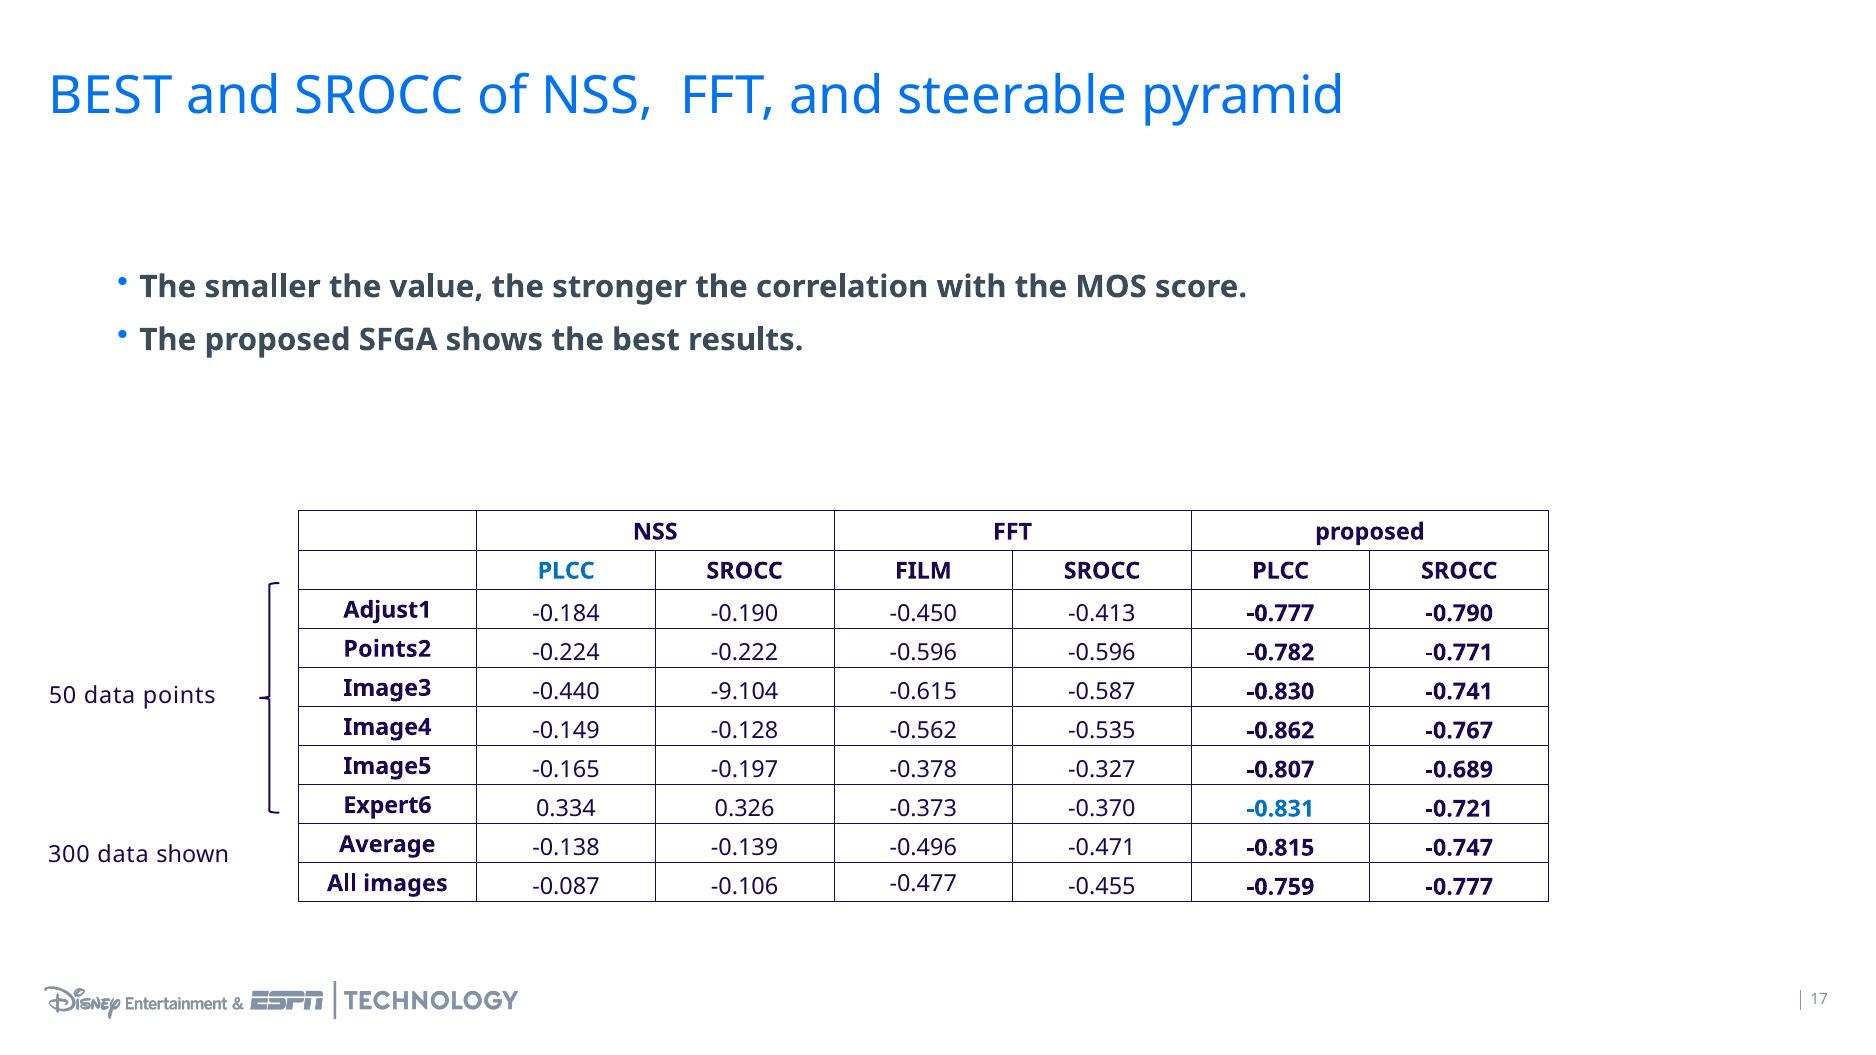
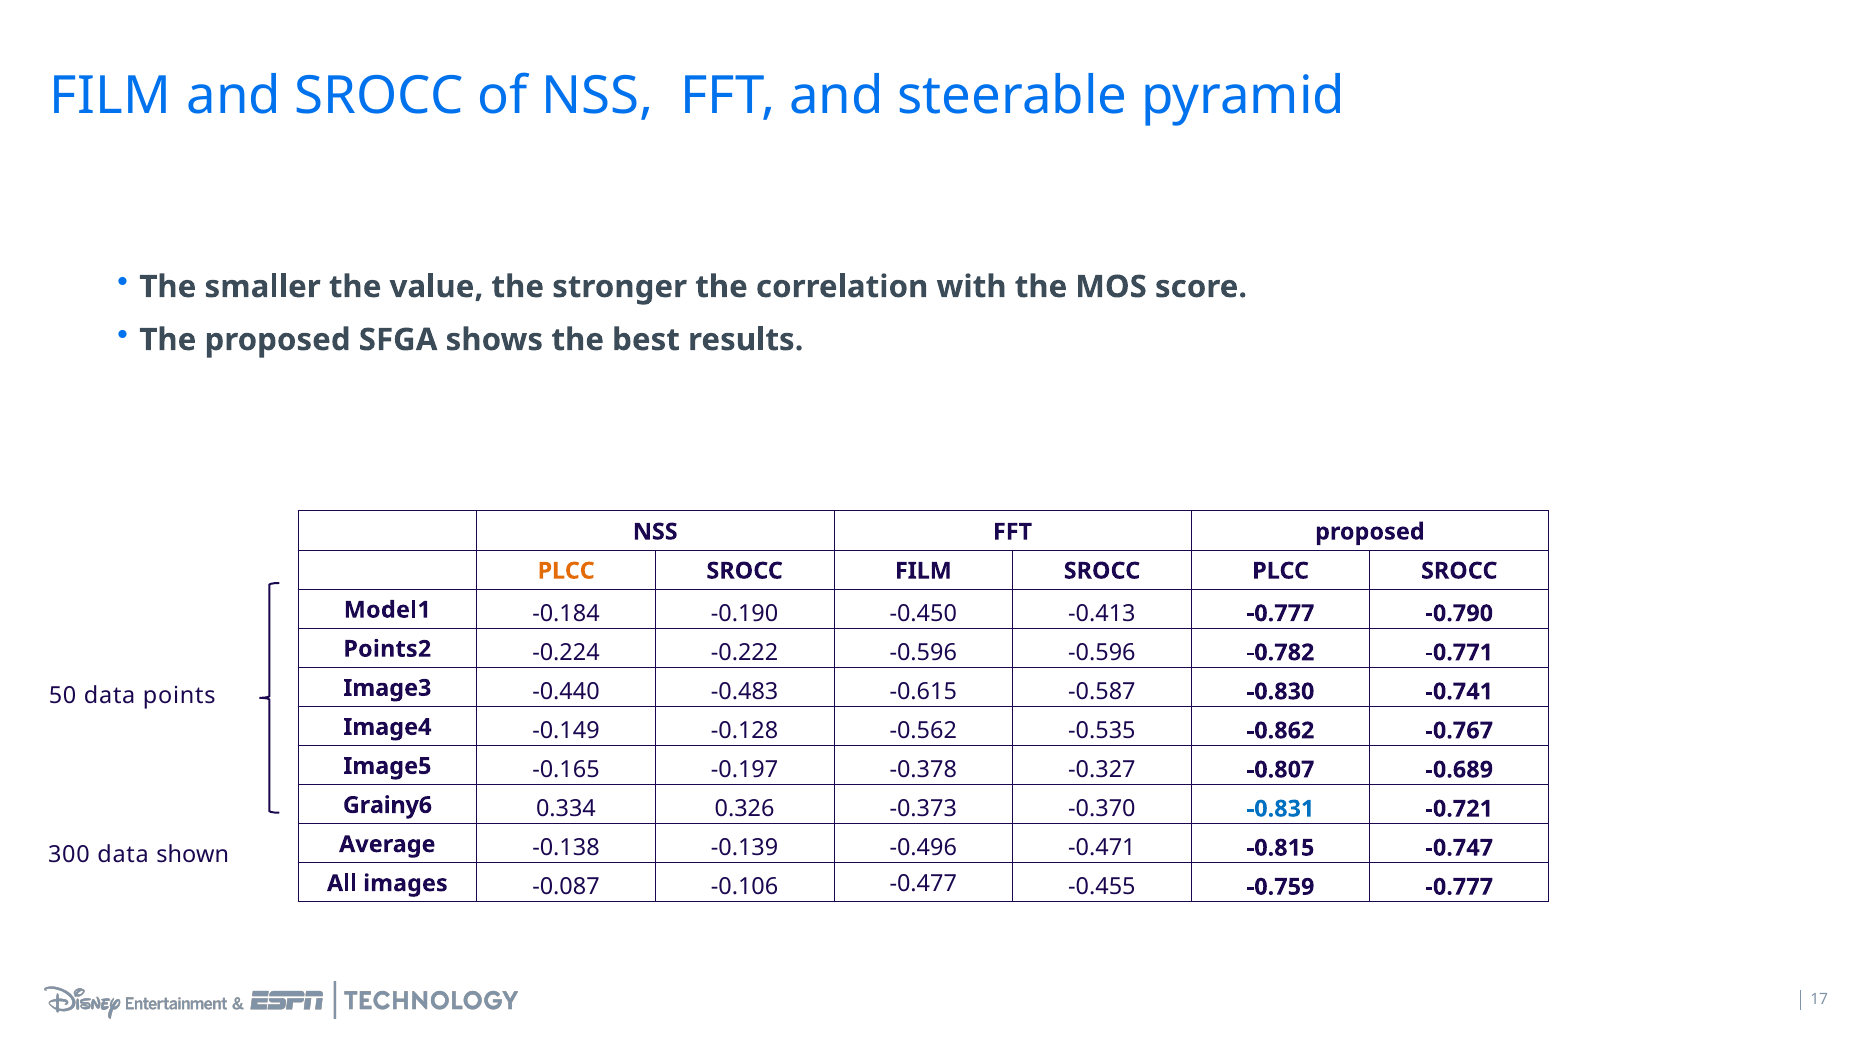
BEST at (111, 96): BEST -> FILM
PLCC at (566, 571) colour: blue -> orange
Adjust1: Adjust1 -> Model1
-9.104: -9.104 -> -0.483
Expert6: Expert6 -> Grainy6
